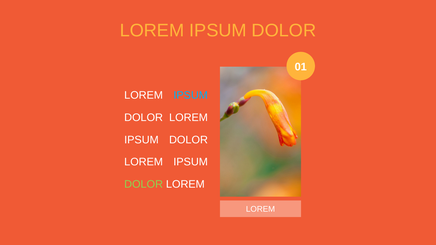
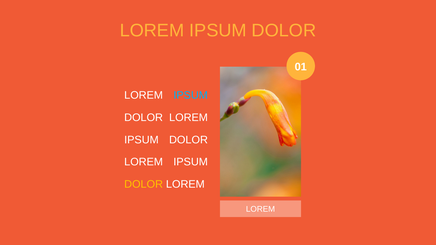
DOLOR at (144, 184) colour: light green -> yellow
